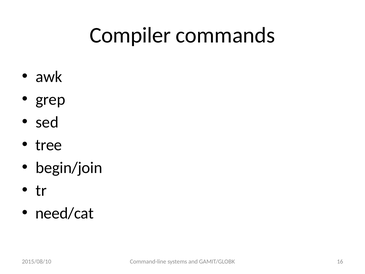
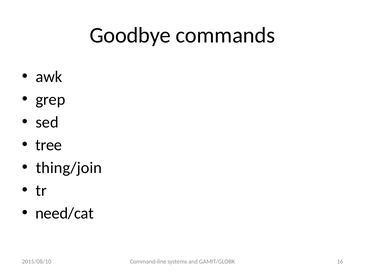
Compiler: Compiler -> Goodbye
begin/join: begin/join -> thing/join
